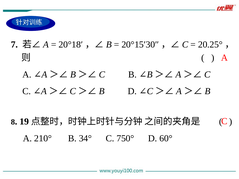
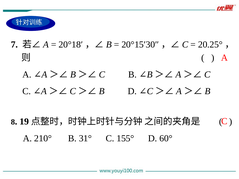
34°: 34° -> 31°
750°: 750° -> 155°
